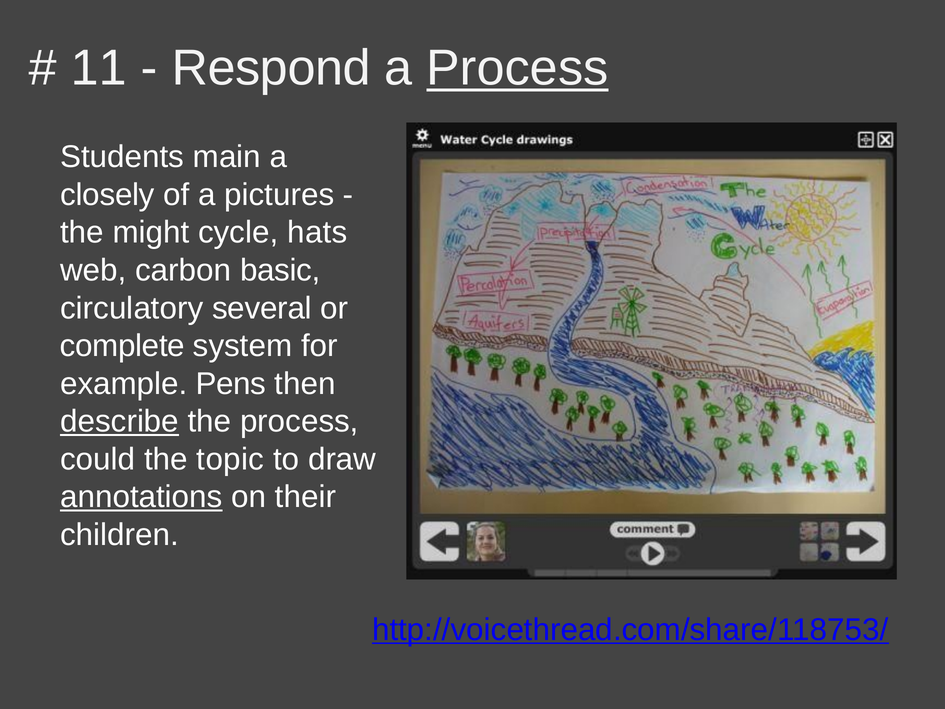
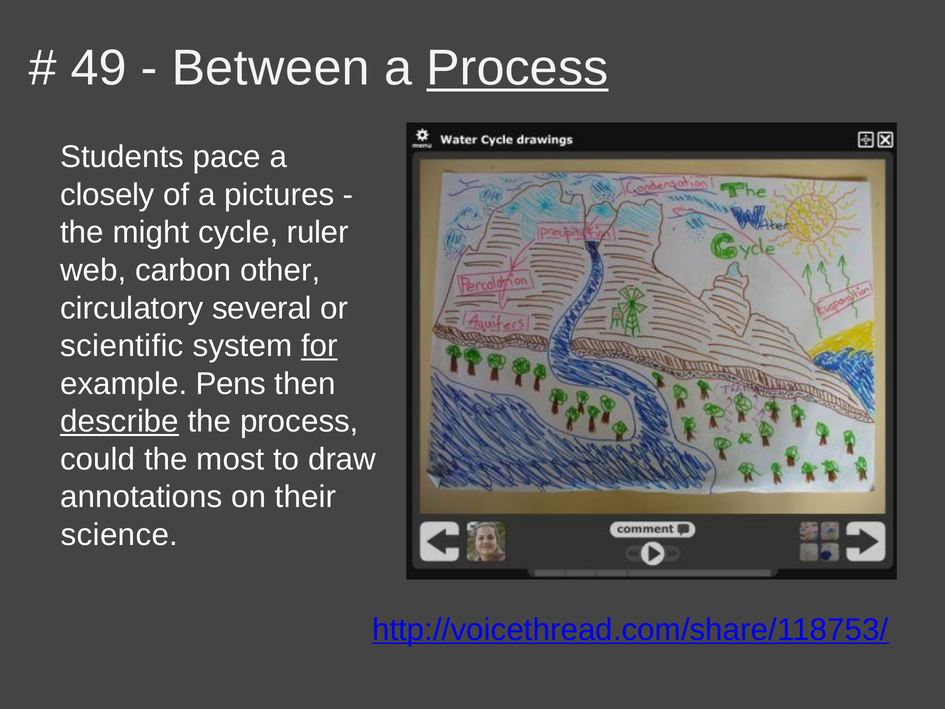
11: 11 -> 49
Respond: Respond -> Between
main: main -> pace
hats: hats -> ruler
basic: basic -> other
complete: complete -> scientific
for underline: none -> present
topic: topic -> most
annotations underline: present -> none
children: children -> science
